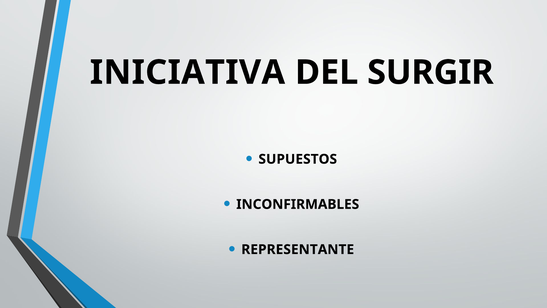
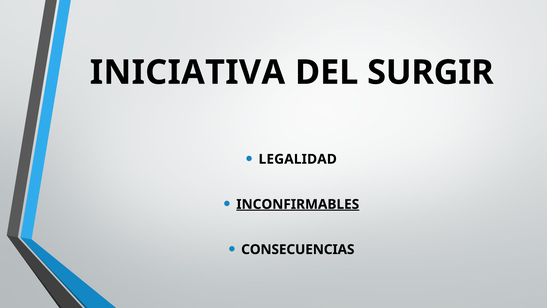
SUPUESTOS: SUPUESTOS -> LEGALIDAD
INCONFIRMABLES underline: none -> present
REPRESENTANTE: REPRESENTANTE -> CONSECUENCIAS
